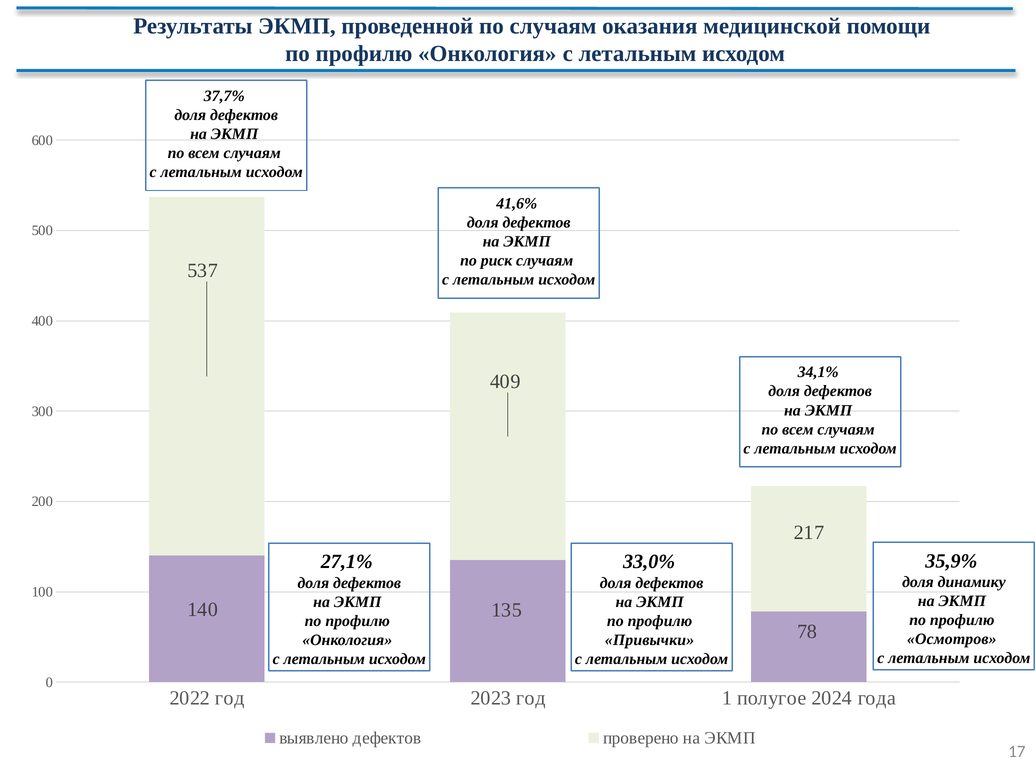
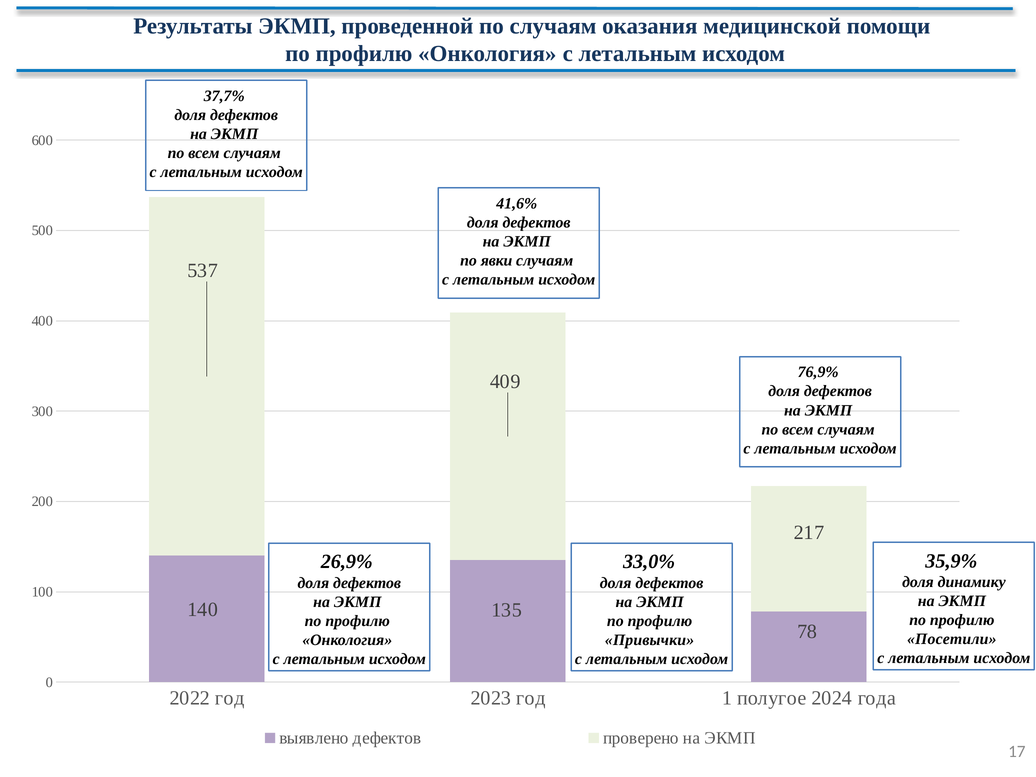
риск: риск -> явки
34,1%: 34,1% -> 76,9%
27,1%: 27,1% -> 26,9%
Осмотров: Осмотров -> Посетили
